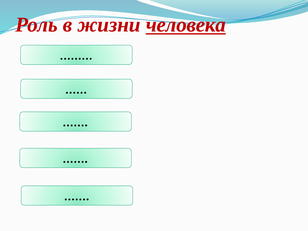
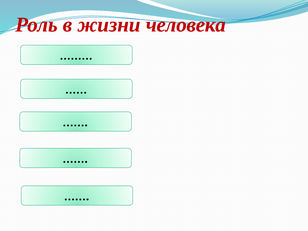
человека underline: present -> none
